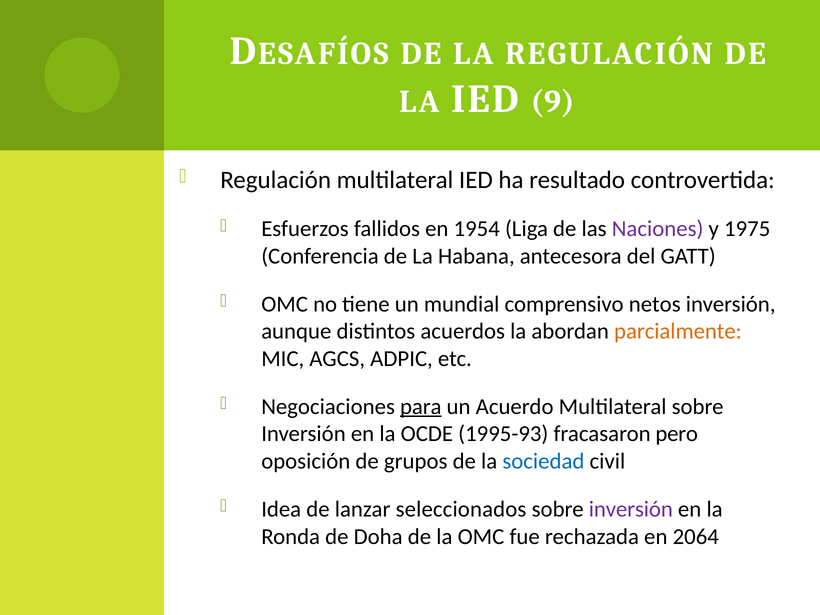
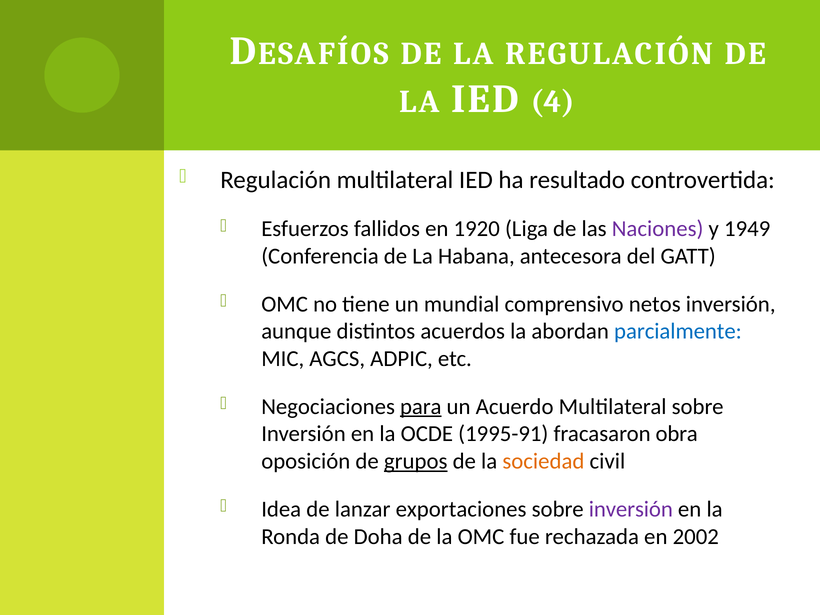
9: 9 -> 4
1954: 1954 -> 1920
1975: 1975 -> 1949
parcialmente colour: orange -> blue
1995-93: 1995-93 -> 1995-91
pero: pero -> obra
grupos underline: none -> present
sociedad colour: blue -> orange
seleccionados: seleccionados -> exportaciones
2064: 2064 -> 2002
